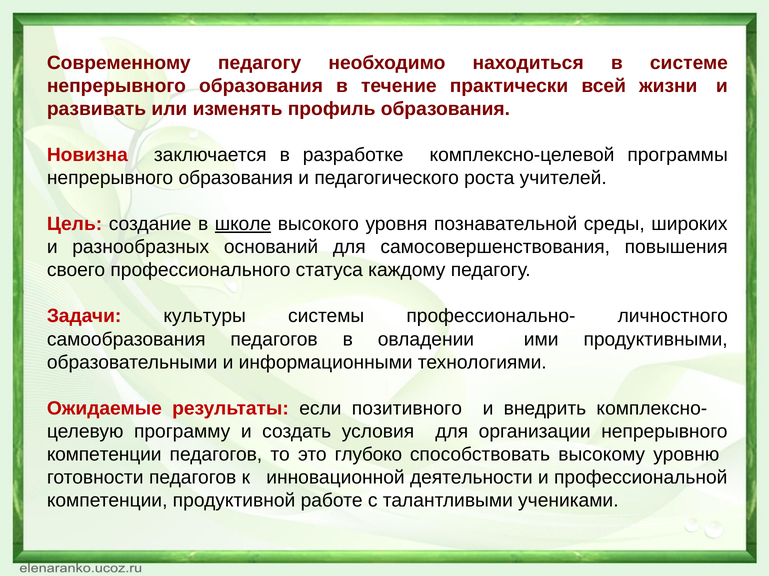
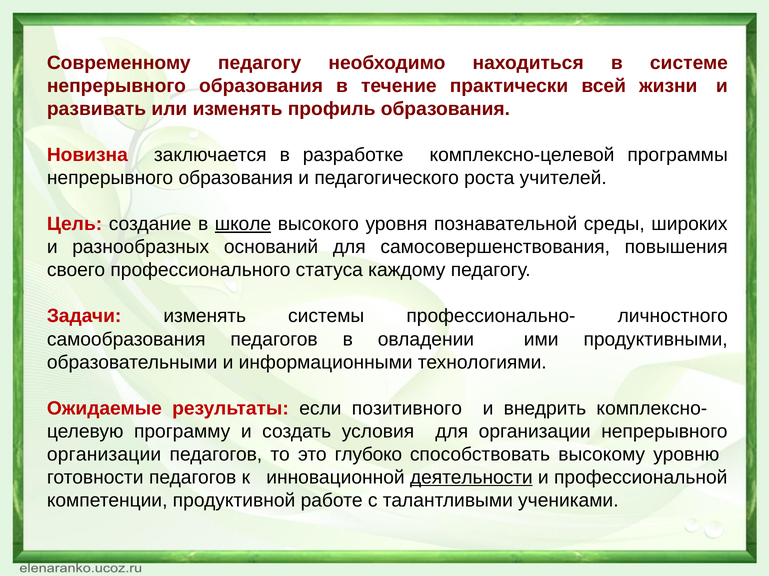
Задачи культуры: культуры -> изменять
компетенции at (104, 455): компетенции -> организации
деятельности underline: none -> present
